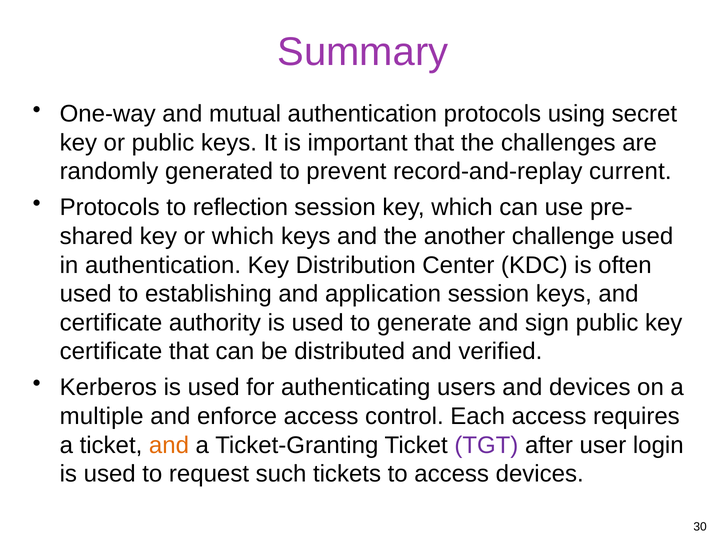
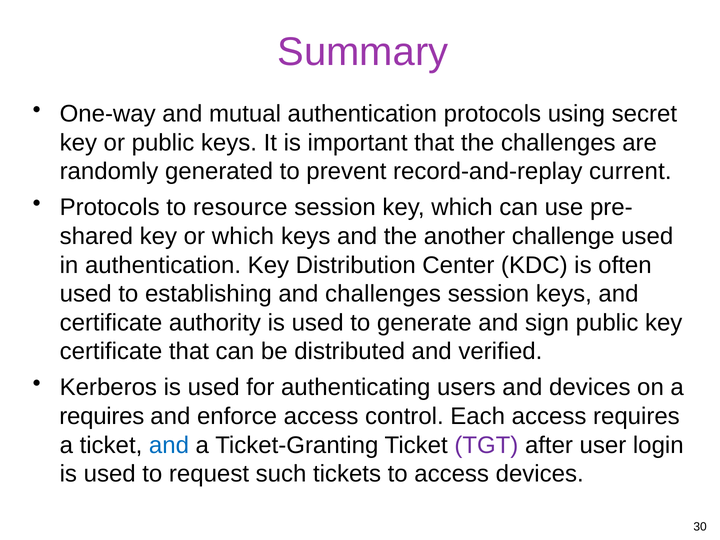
reflection: reflection -> resource
and application: application -> challenges
multiple at (102, 416): multiple -> requires
and at (169, 445) colour: orange -> blue
